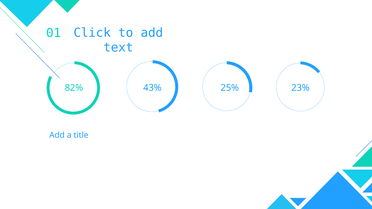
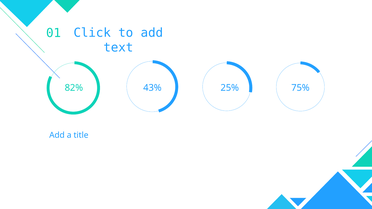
23%: 23% -> 75%
